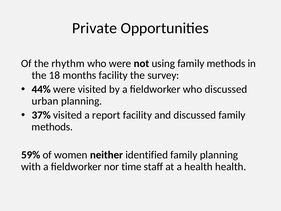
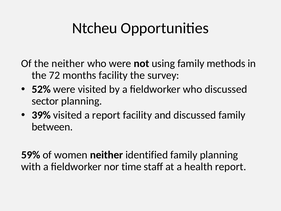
Private: Private -> Ntcheu
the rhythm: rhythm -> neither
18: 18 -> 72
44%: 44% -> 52%
urban: urban -> sector
37%: 37% -> 39%
methods at (52, 127): methods -> between
health health: health -> report
